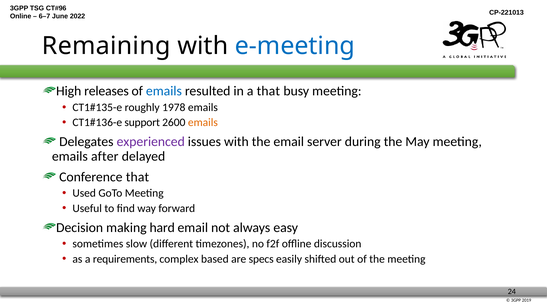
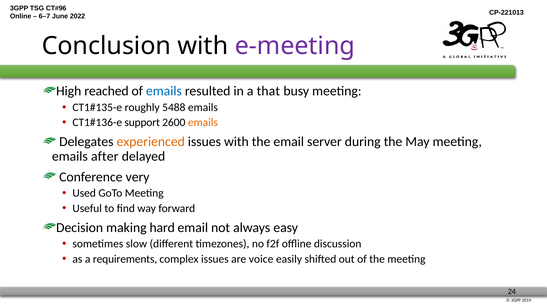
Remaining: Remaining -> Conclusion
e-meeting colour: blue -> purple
releases: releases -> reached
1978: 1978 -> 5488
experienced colour: purple -> orange
Conference that: that -> very
complex based: based -> issues
specs: specs -> voice
